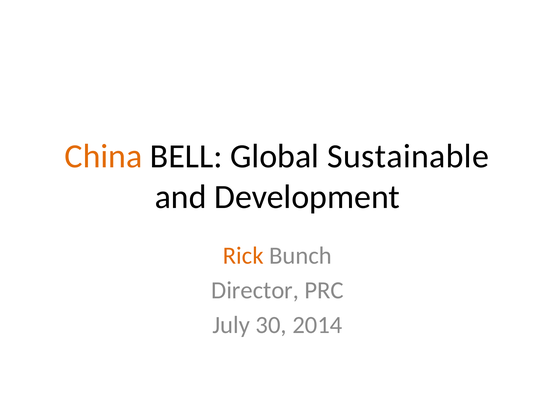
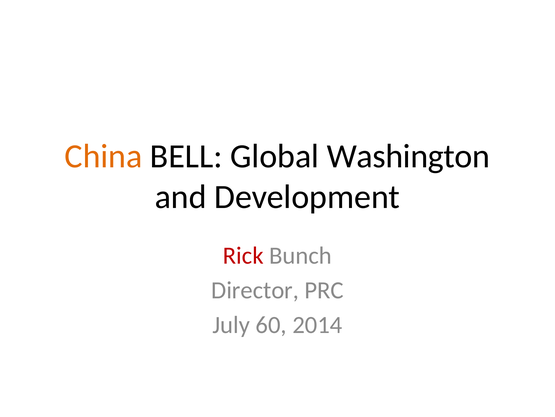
Sustainable: Sustainable -> Washington
Rick colour: orange -> red
30: 30 -> 60
